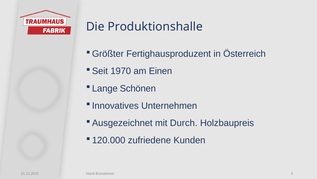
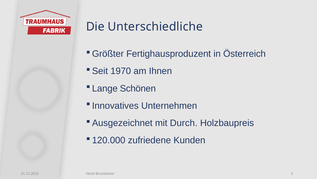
Produktionshalle: Produktionshalle -> Unterschiedliche
Einen: Einen -> Ihnen
